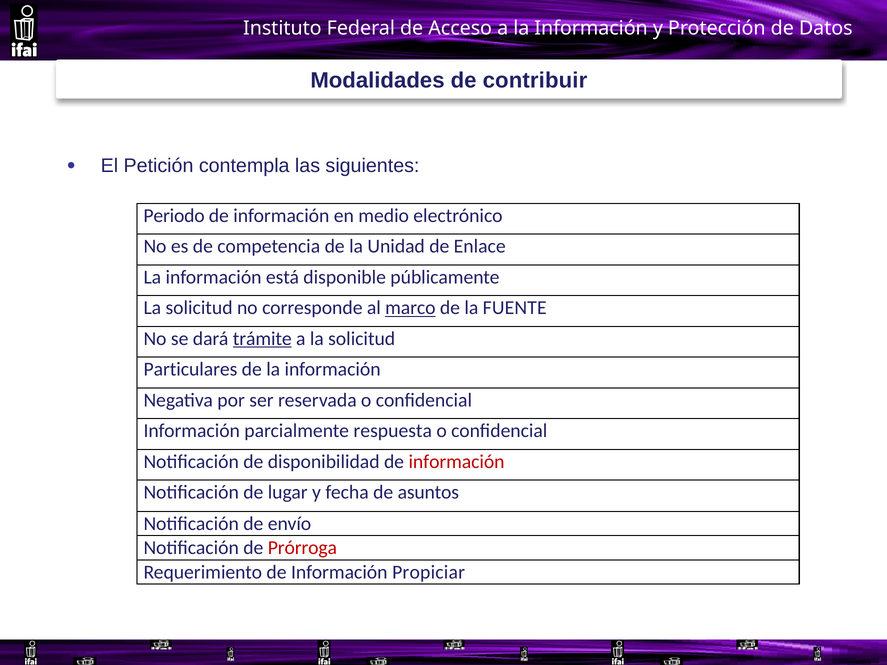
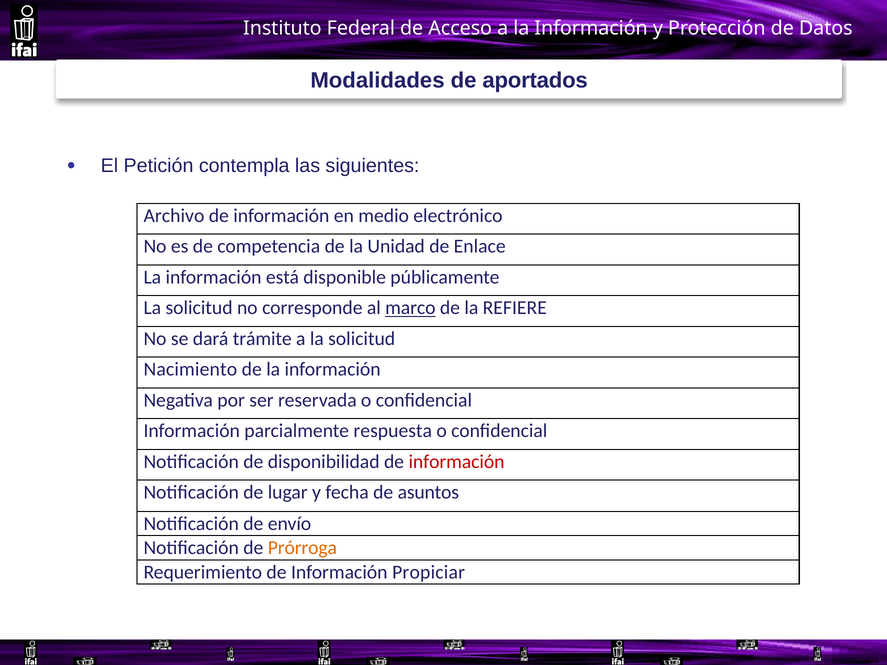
contribuir: contribuir -> aportados
Periodo: Periodo -> Archivo
FUENTE: FUENTE -> REFIERE
trámite underline: present -> none
Particulares: Particulares -> Nacimiento
Prórroga colour: red -> orange
